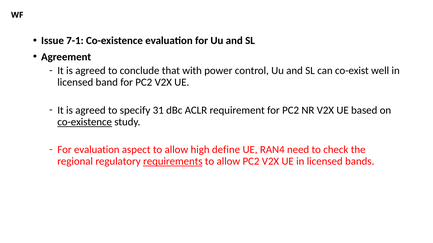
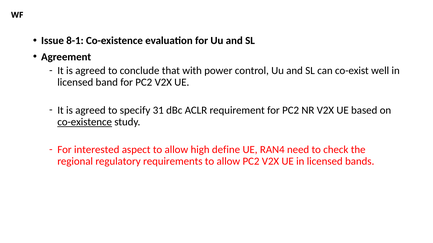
7-1: 7-1 -> 8-1
For evaluation: evaluation -> interested
requirements underline: present -> none
